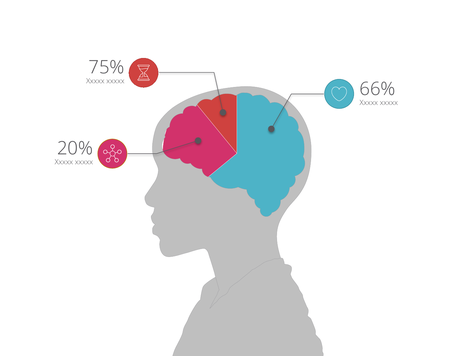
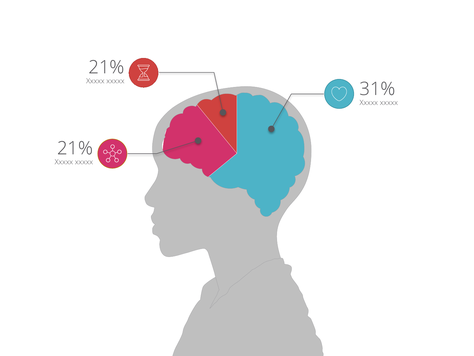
75% at (107, 67): 75% -> 21%
66%: 66% -> 31%
20% at (75, 148): 20% -> 21%
